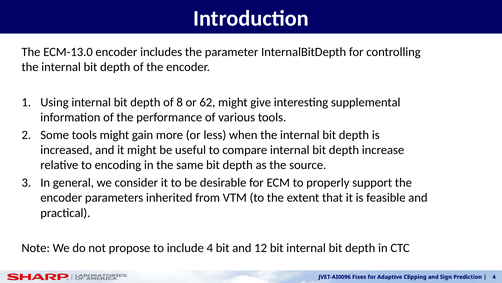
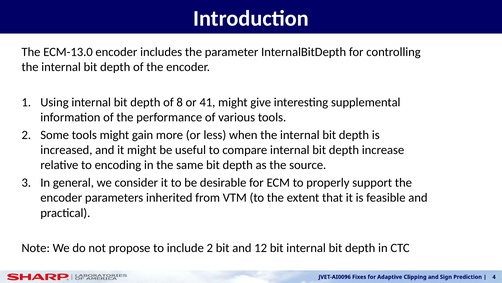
62: 62 -> 41
include 4: 4 -> 2
